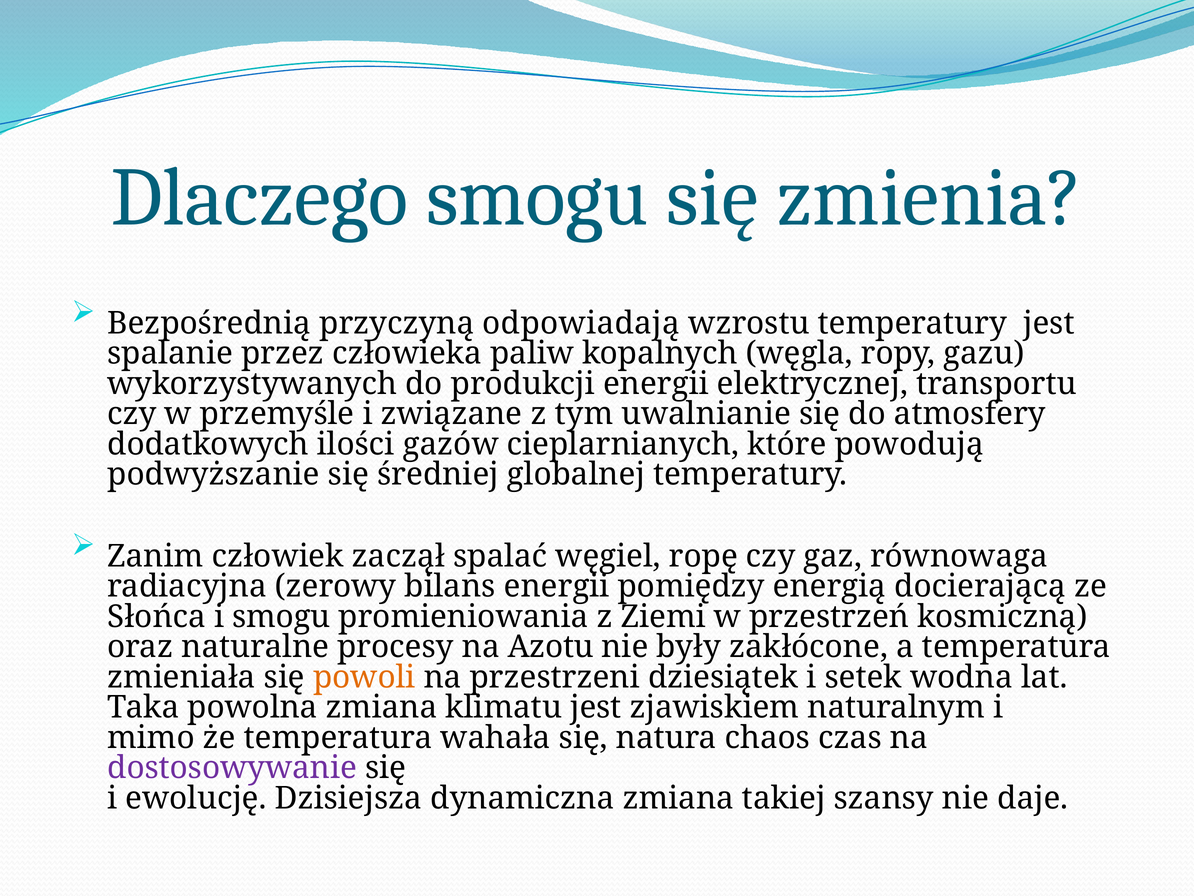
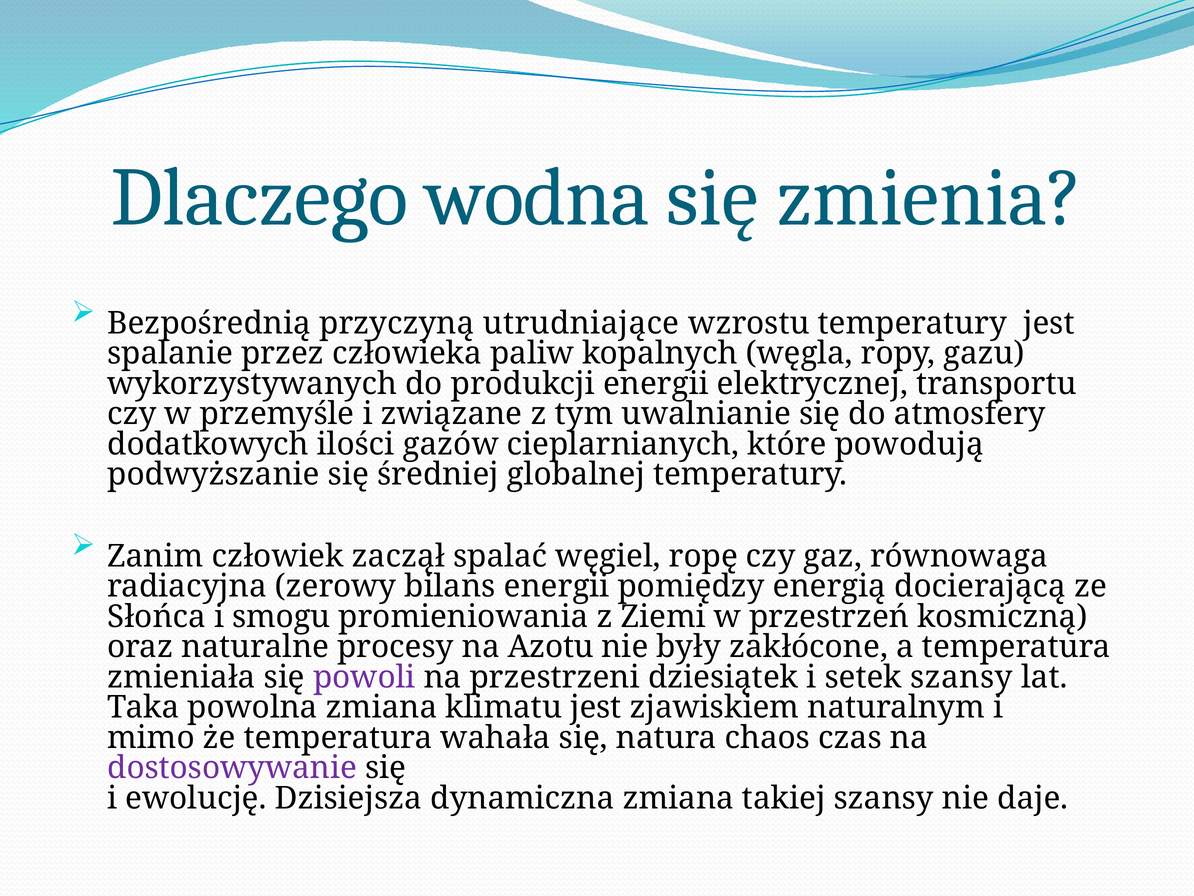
Dlaczego smogu: smogu -> wodna
odpowiadają: odpowiadają -> utrudniające
powoli colour: orange -> purple
setek wodna: wodna -> szansy
